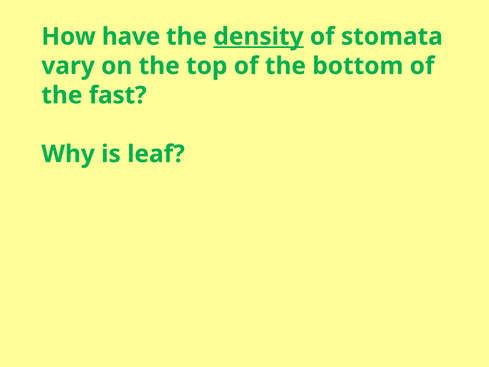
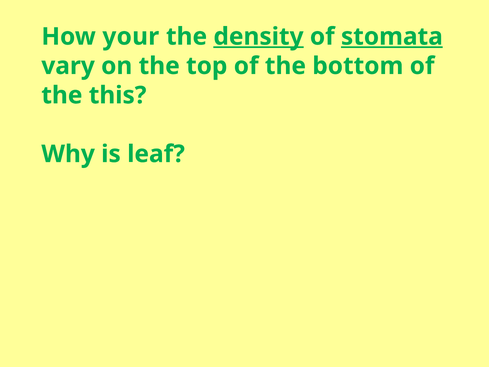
have: have -> your
stomata underline: none -> present
fast: fast -> this
